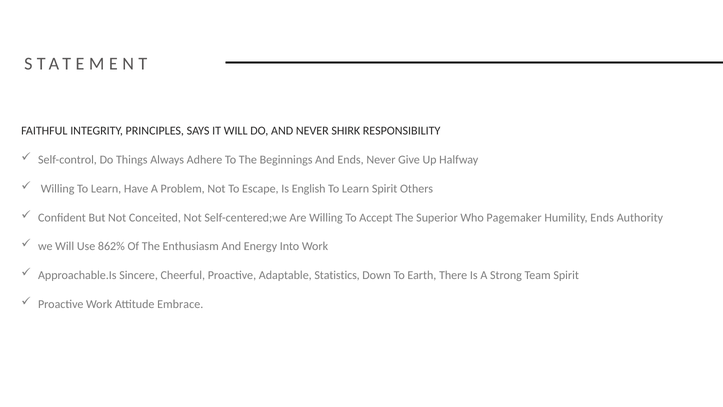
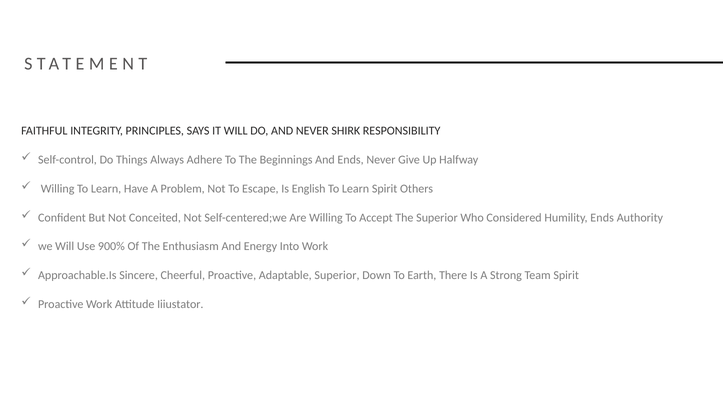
Pagemaker: Pagemaker -> Considered
862%: 862% -> 900%
Adaptable Statistics: Statistics -> Superior
Embrace: Embrace -> Iiiustator
